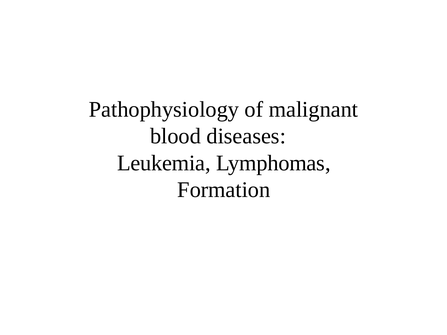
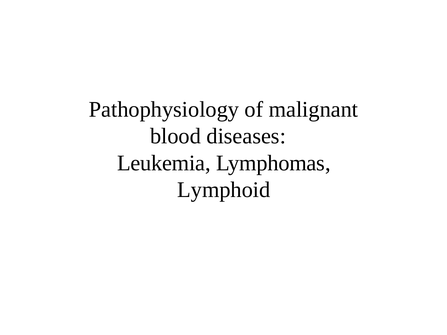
Formation: Formation -> Lymphoid
